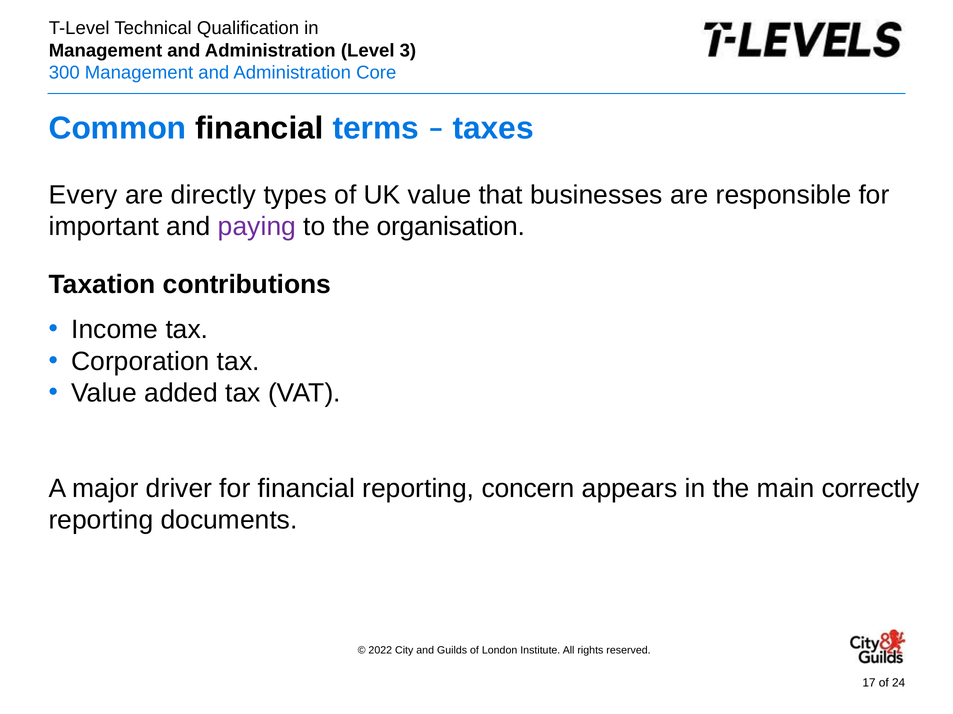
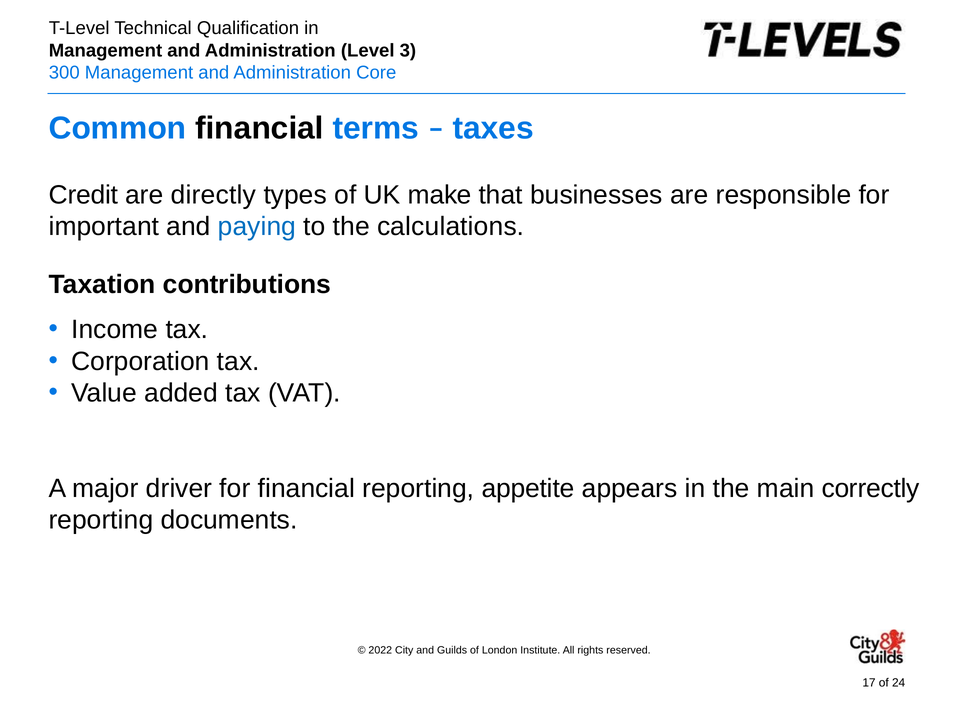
Every: Every -> Credit
UK value: value -> make
paying colour: purple -> blue
organisation: organisation -> calculations
concern: concern -> appetite
